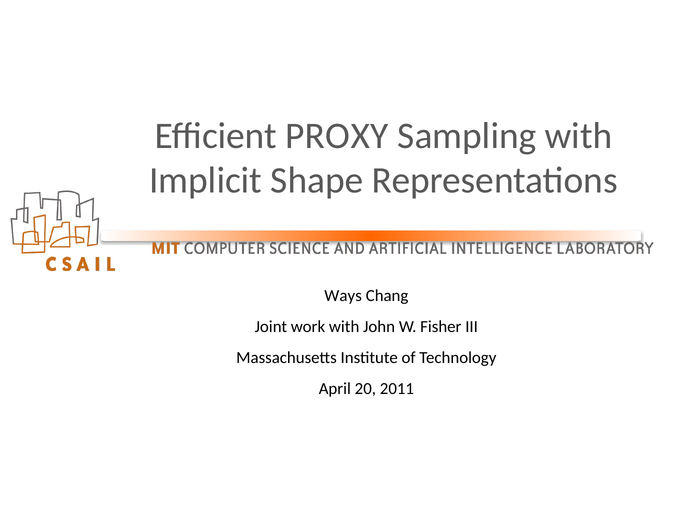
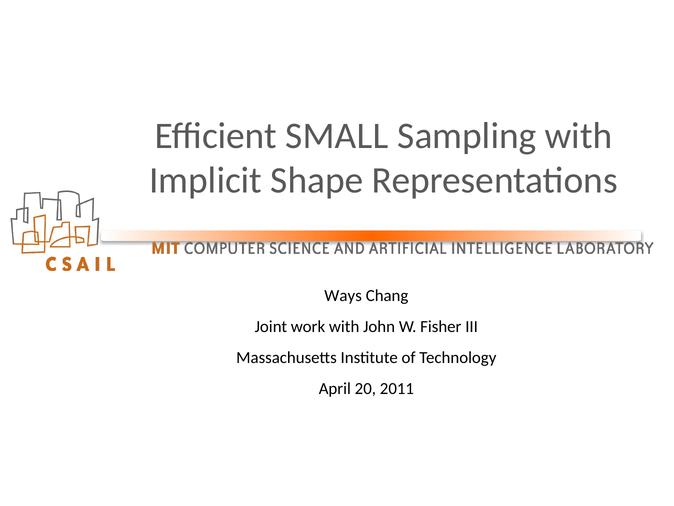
PROXY: PROXY -> SMALL
